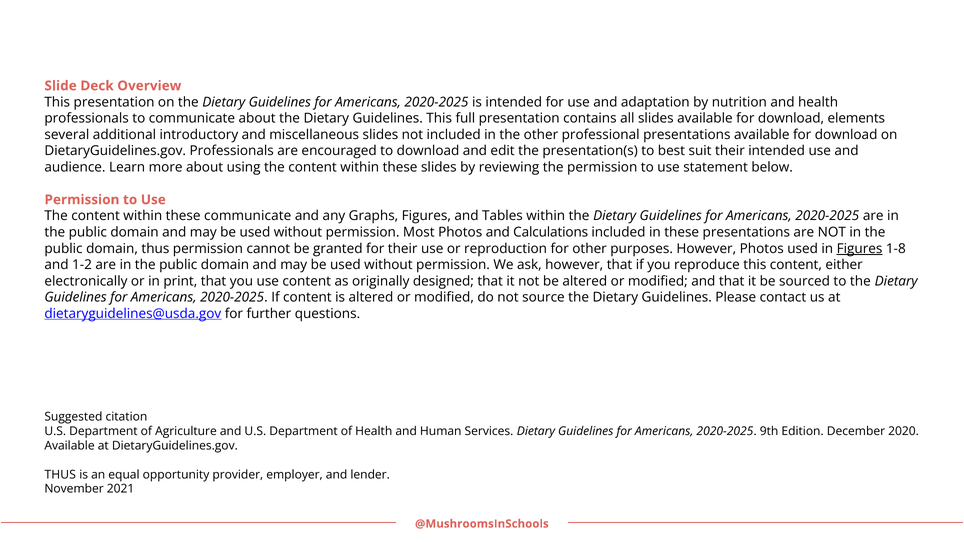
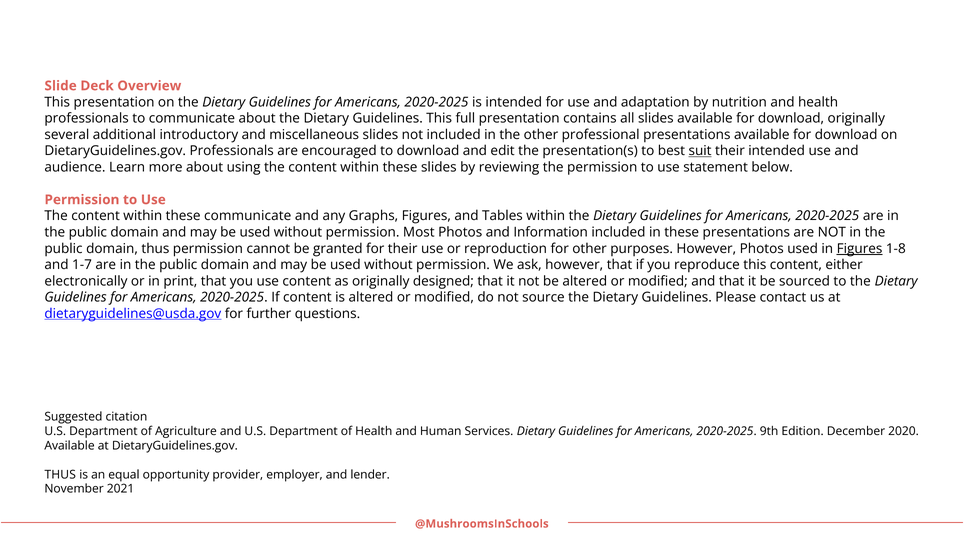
download elements: elements -> originally
suit underline: none -> present
Calculations: Calculations -> Information
1-2: 1-2 -> 1-7
